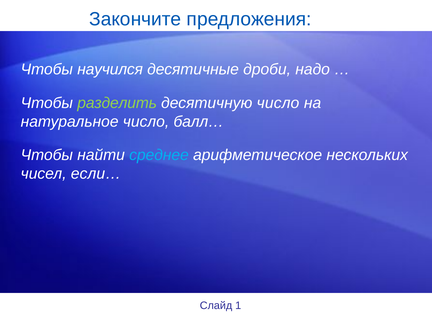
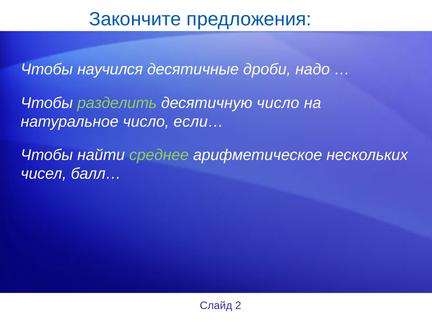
балл…: балл… -> если…
среднее colour: light blue -> light green
если…: если… -> балл…
1: 1 -> 2
